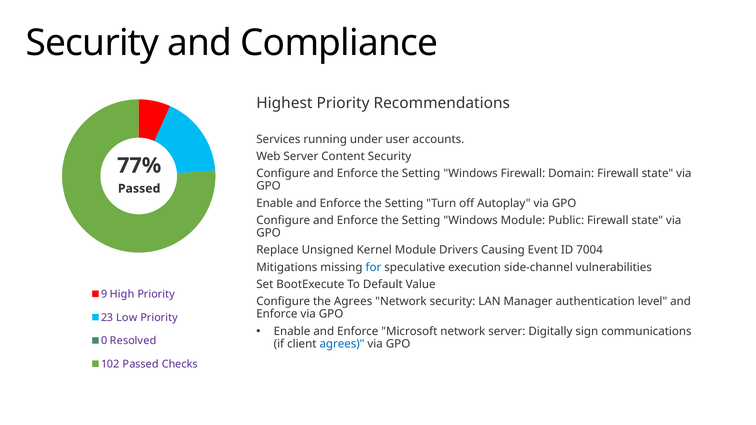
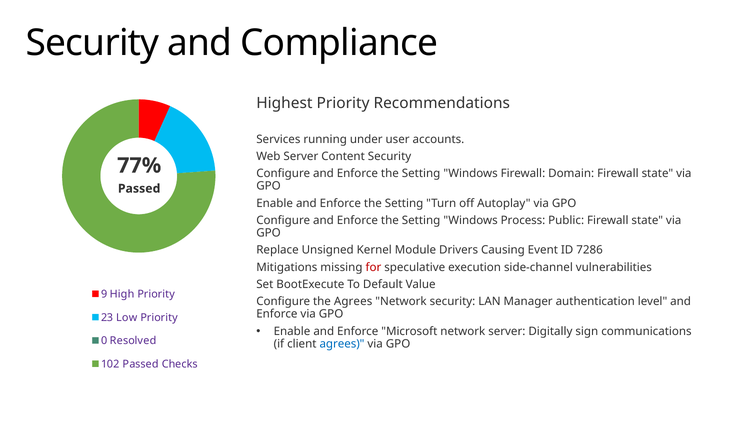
Windows Module: Module -> Process
7004: 7004 -> 7286
for colour: blue -> red
